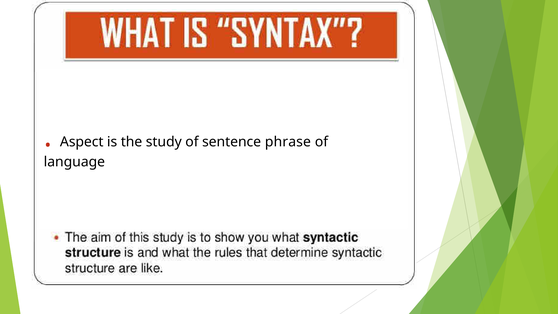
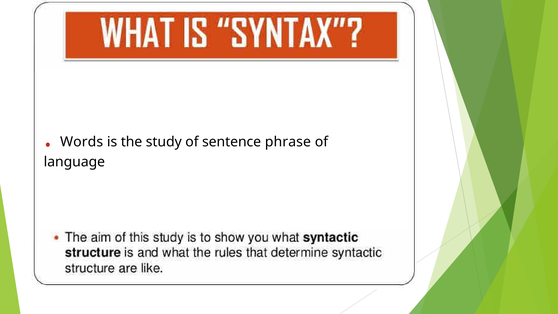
Aspect: Aspect -> Words
